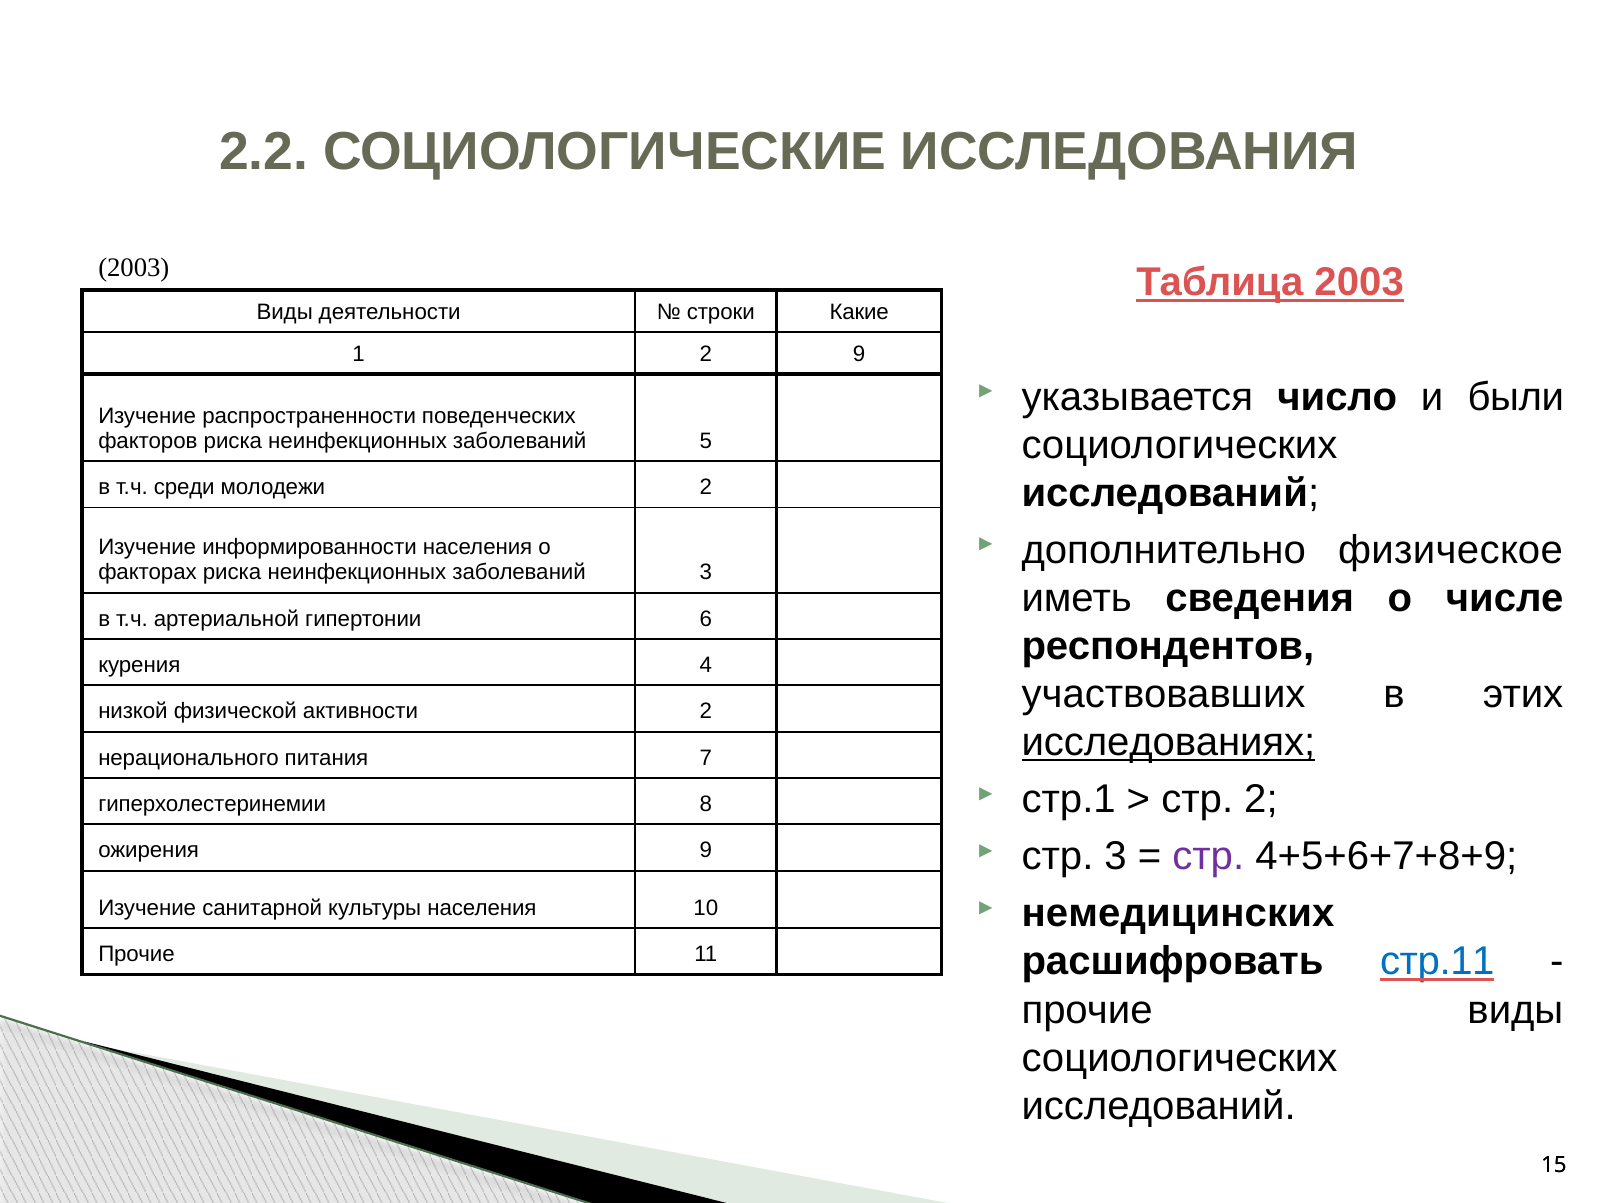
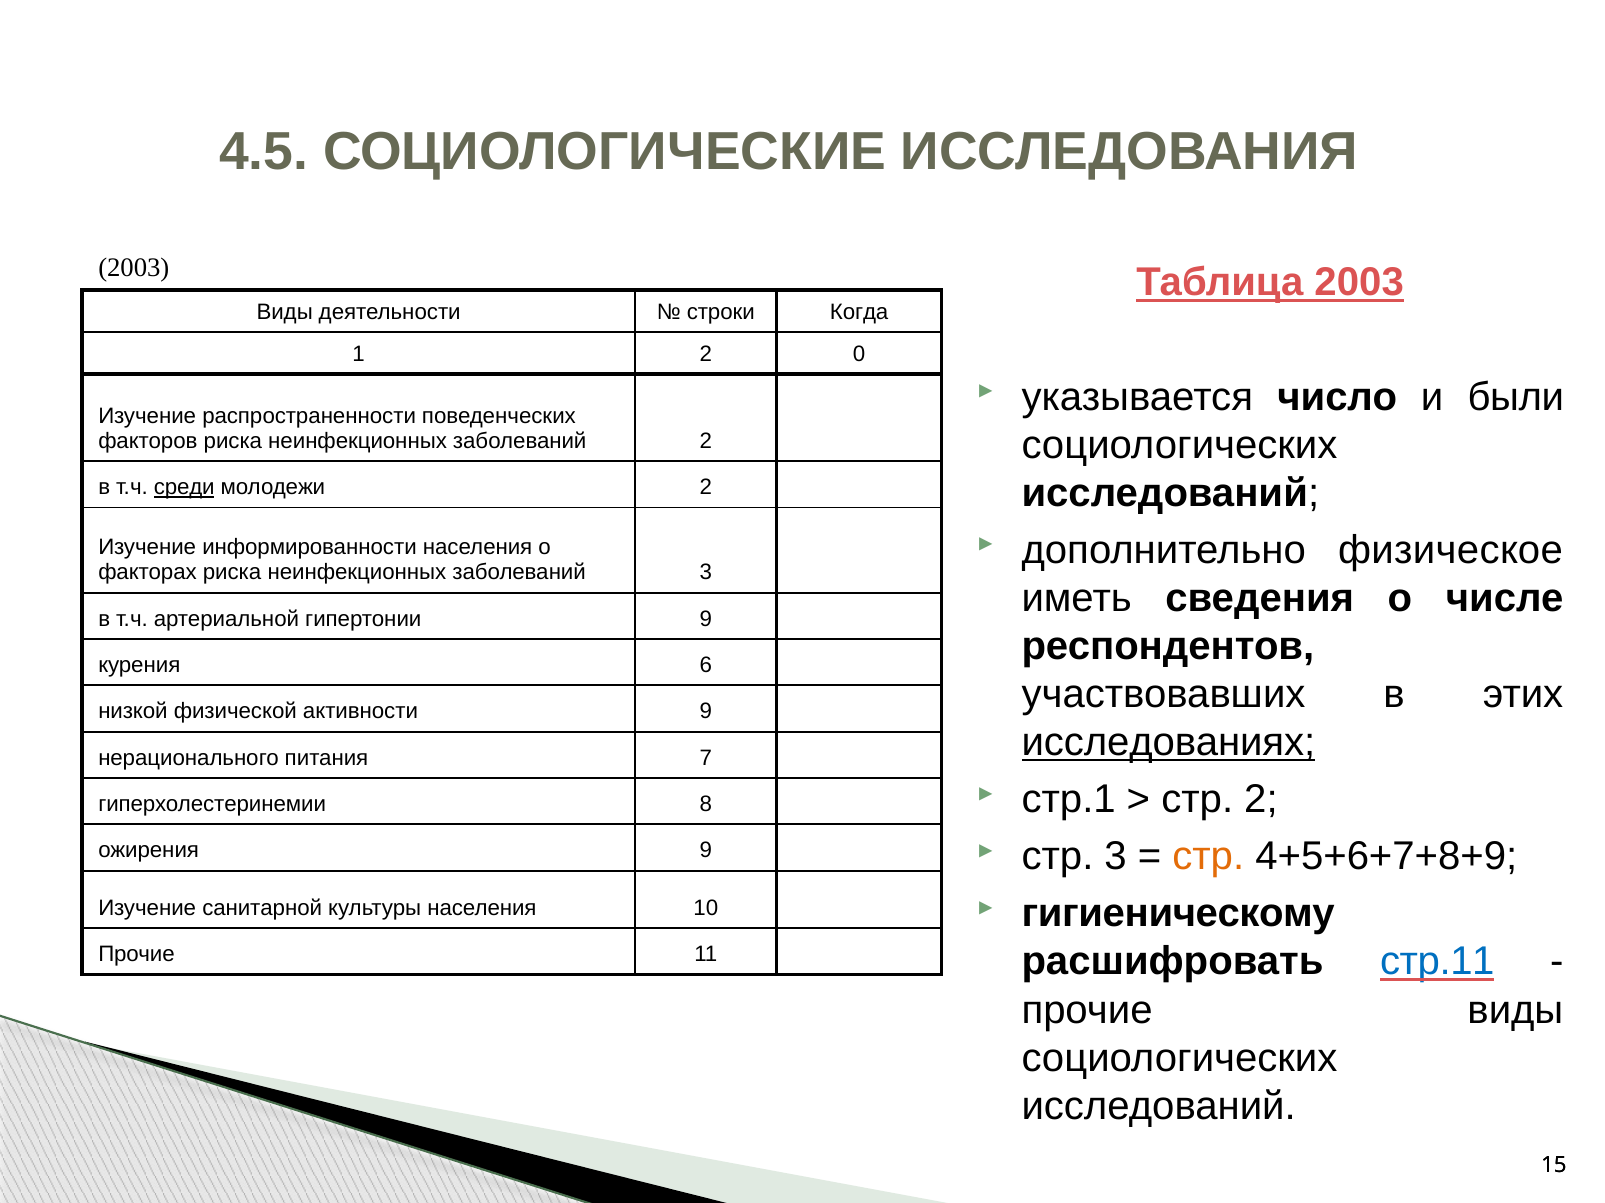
2.2: 2.2 -> 4.5
Какие: Какие -> Когда
2 9: 9 -> 0
заболеваний 5: 5 -> 2
среди underline: none -> present
гипертонии 6: 6 -> 9
4: 4 -> 6
активности 2: 2 -> 9
стр at (1208, 857) colour: purple -> orange
немедицинских: немедицинских -> гигиеническому
